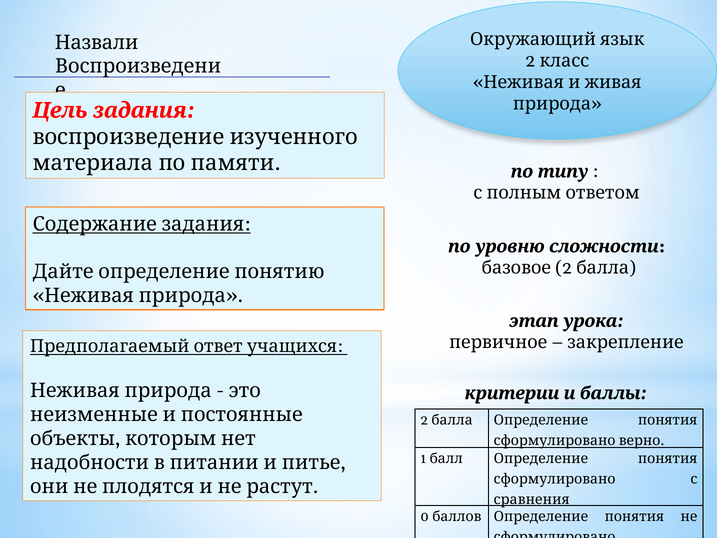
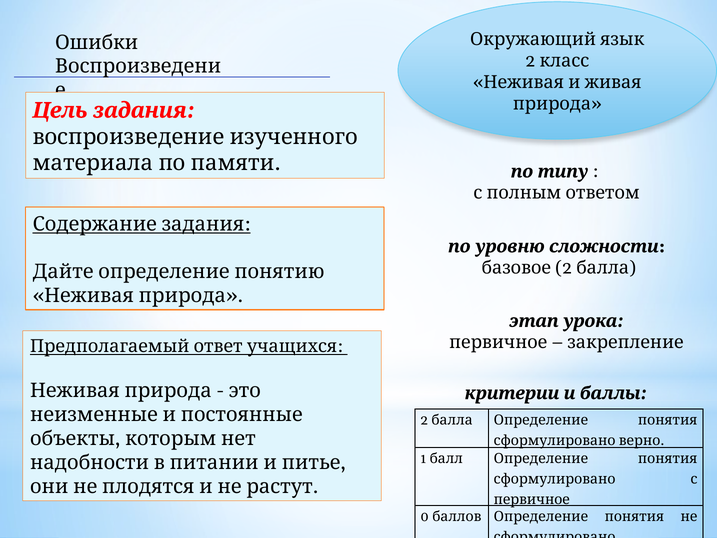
Назвали: Назвали -> Ошибки
сравнения at (532, 499): сравнения -> первичное
